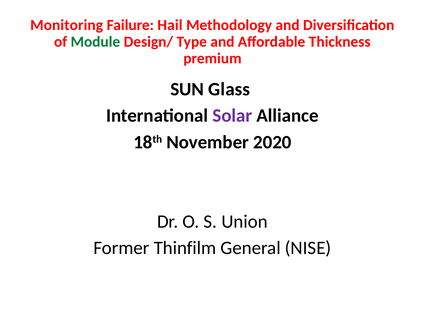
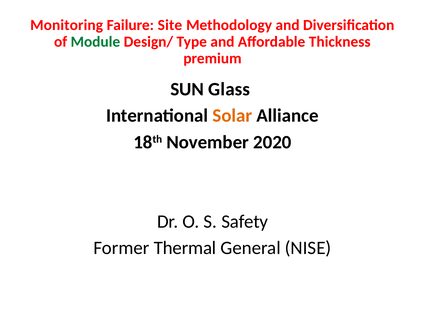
Hail: Hail -> Site
Solar colour: purple -> orange
Union: Union -> Safety
Thinfilm: Thinfilm -> Thermal
